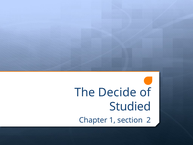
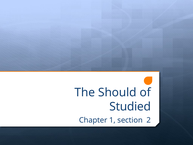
Decide: Decide -> Should
